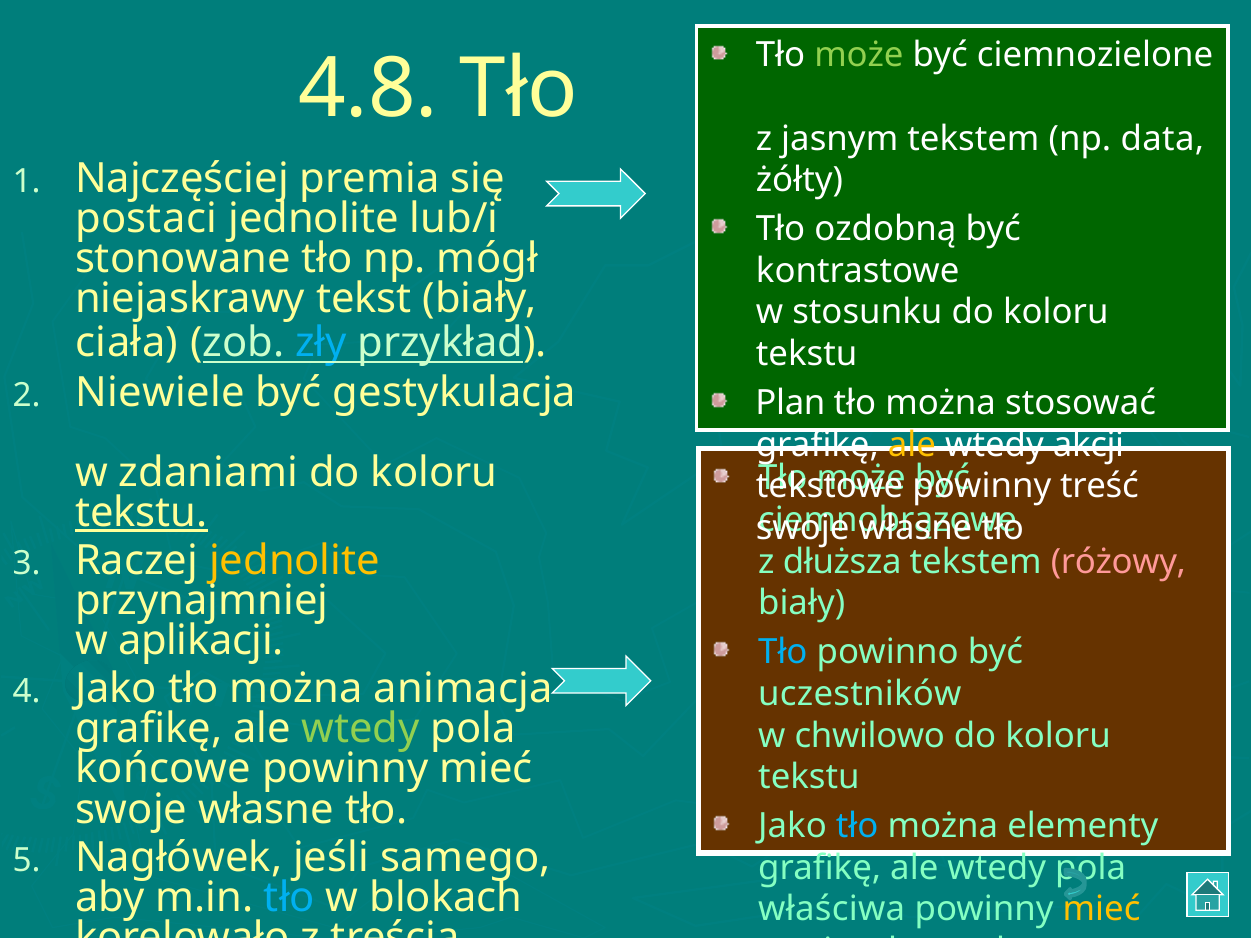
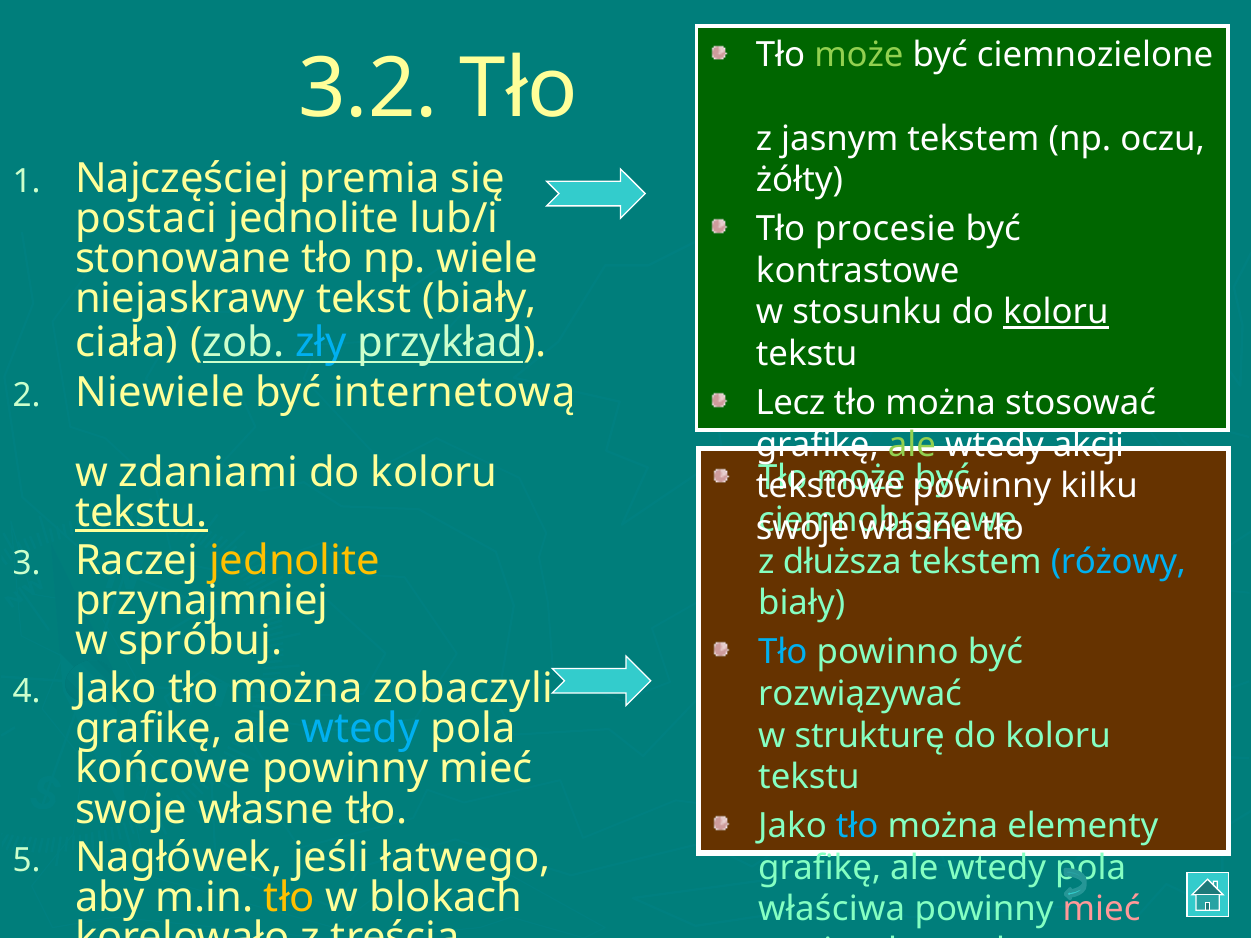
4.8: 4.8 -> 3.2
data: data -> oczu
ozdobną: ozdobną -> procesie
mógł: mógł -> wiele
koloru at (1056, 313) underline: none -> present
gestykulacja: gestykulacja -> internetową
Plan: Plan -> Lecz
ale at (912, 445) colour: yellow -> light green
treść: treść -> kilku
różowy colour: pink -> light blue
aplikacji: aplikacji -> spróbuj
animacja: animacja -> zobaczyli
uczestników: uczestników -> rozwiązywać
wtedy at (361, 729) colour: light green -> light blue
chwilowo: chwilowo -> strukturę
samego: samego -> łatwego
tło at (289, 898) colour: light blue -> yellow
mieć at (1102, 910) colour: yellow -> pink
